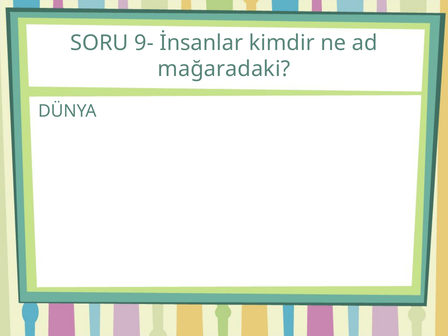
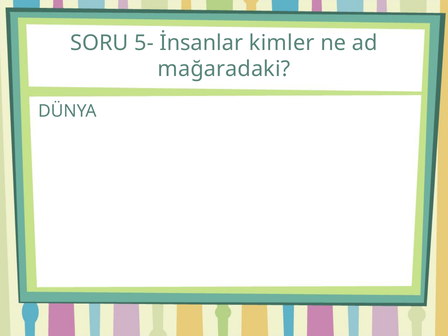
9-: 9- -> 5-
kimdir: kimdir -> kimler
